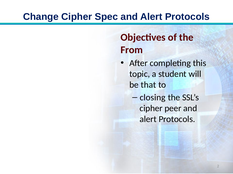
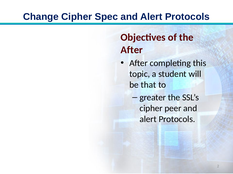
From at (132, 50): From -> After
closing: closing -> greater
